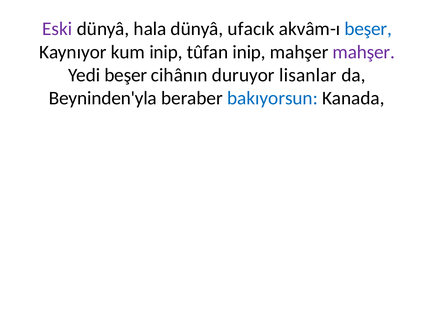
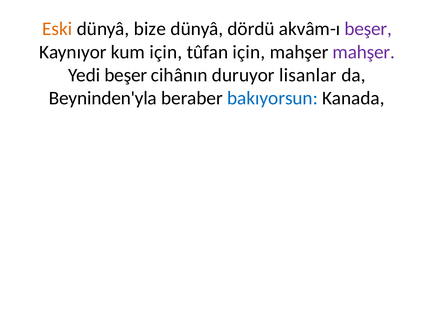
Eski colour: purple -> orange
hala: hala -> bize
ufacık: ufacık -> dördü
beşer at (368, 29) colour: blue -> purple
kum inip: inip -> için
tûfan inip: inip -> için
